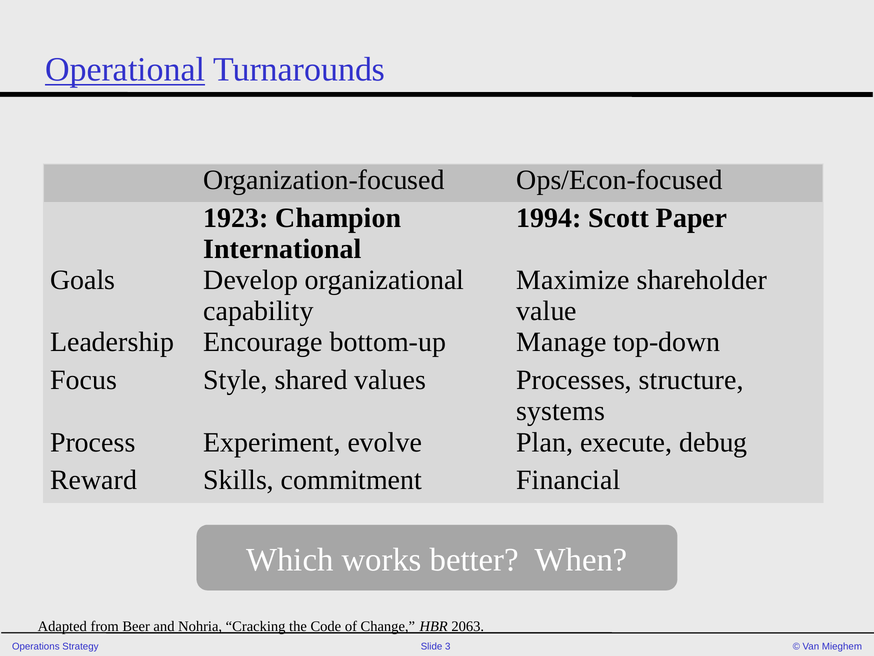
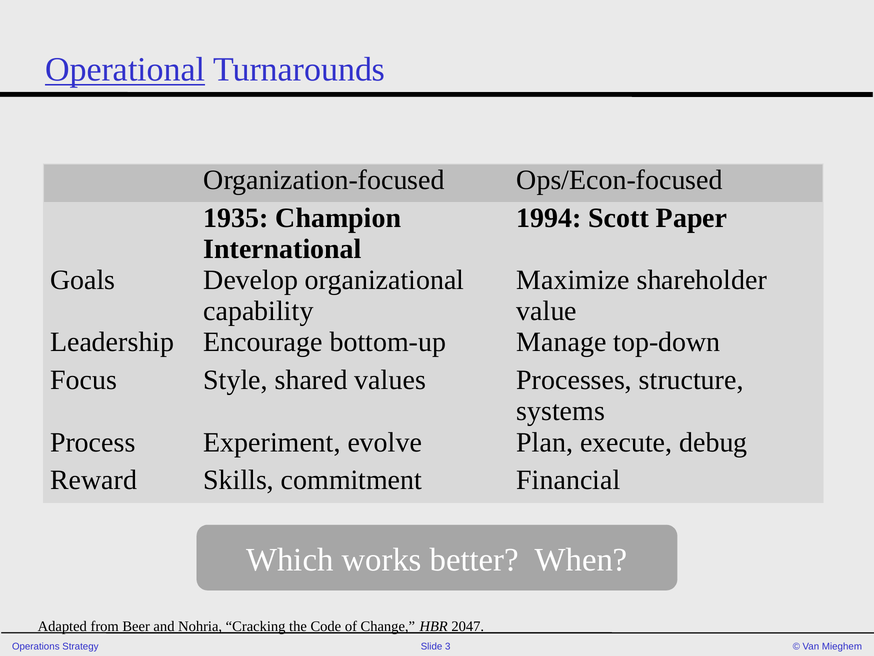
1923: 1923 -> 1935
2063: 2063 -> 2047
